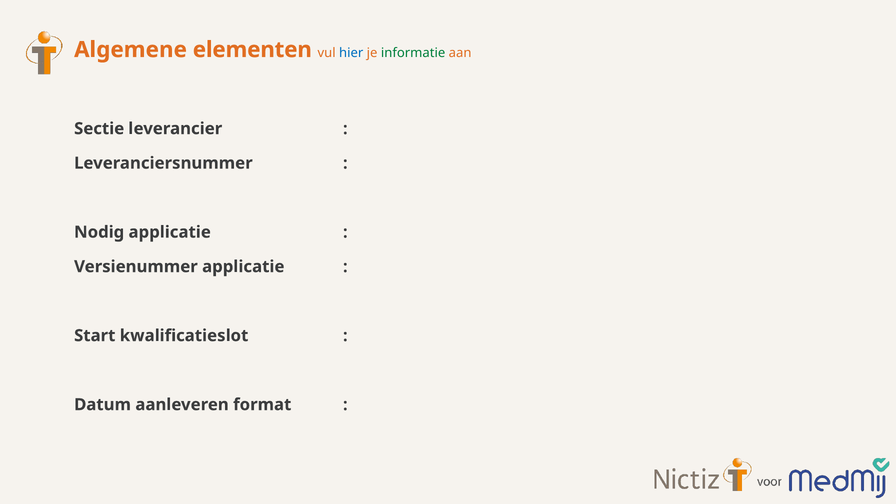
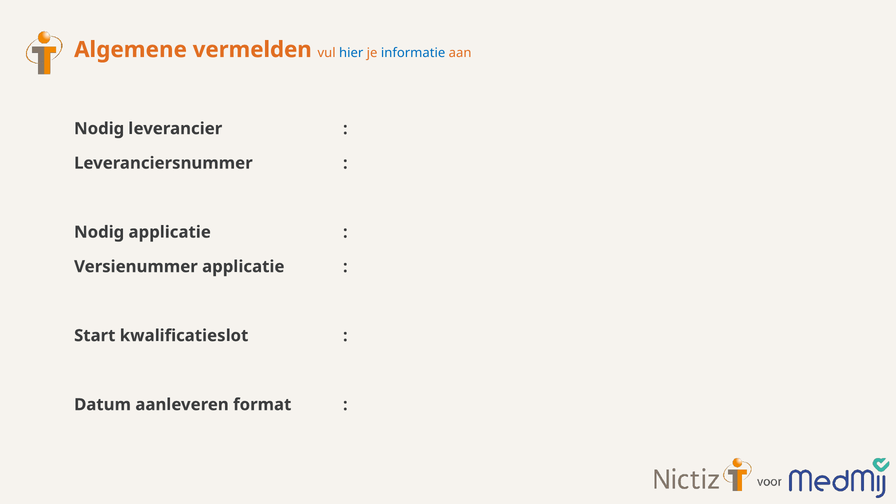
elementen: elementen -> vermelden
informatie colour: green -> blue
Sectie at (99, 129): Sectie -> Nodig
